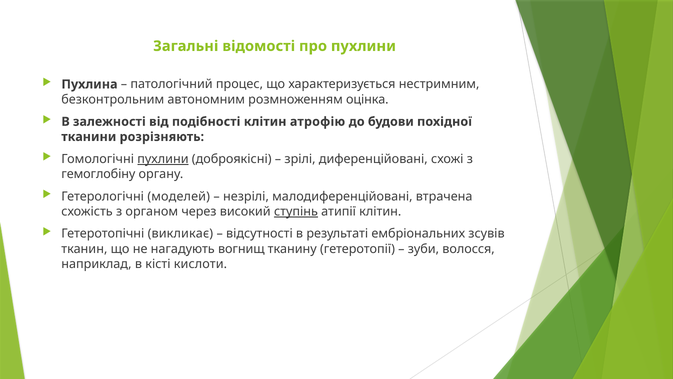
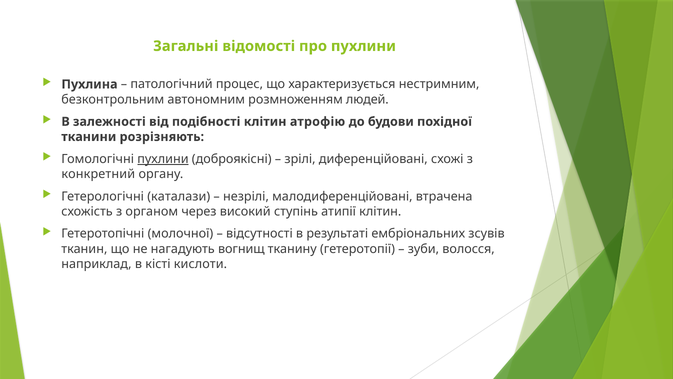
оцінка: оцінка -> людей
гемоглобіну: гемоглобіну -> конкретний
моделей: моделей -> каталази
ступінь underline: present -> none
викликає: викликає -> молочної
